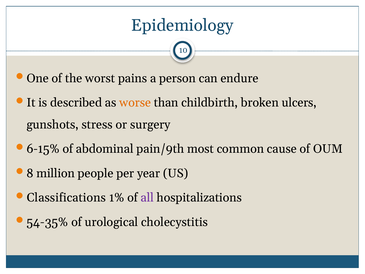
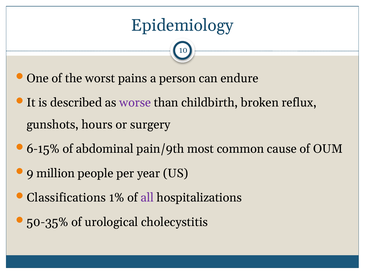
worse colour: orange -> purple
ulcers: ulcers -> reflux
stress: stress -> hours
8: 8 -> 9
54-35%: 54-35% -> 50-35%
